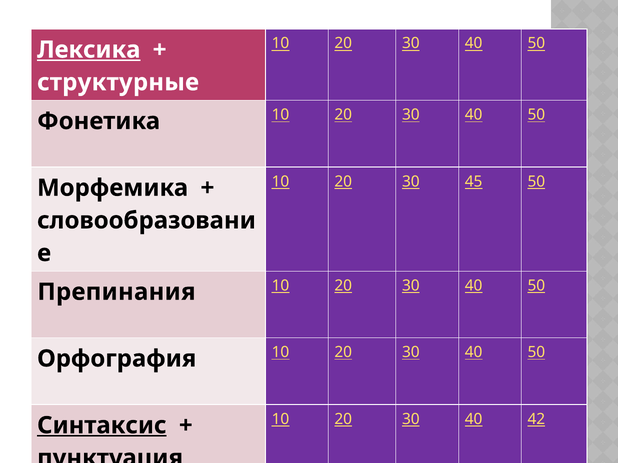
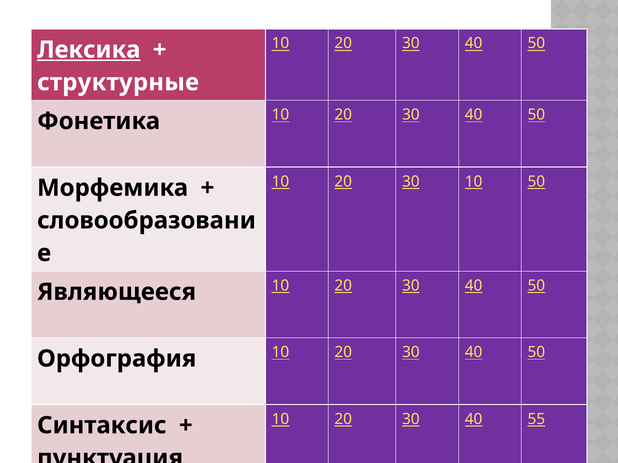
30 45: 45 -> 10
Препинания: Препинания -> Являющееся
42: 42 -> 55
Синтаксис underline: present -> none
